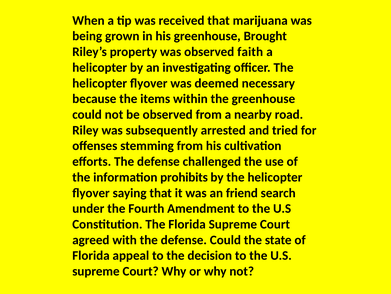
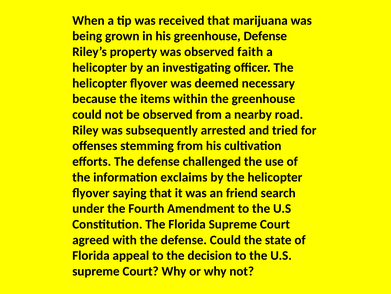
greenhouse Brought: Brought -> Defense
prohibits: prohibits -> exclaims
